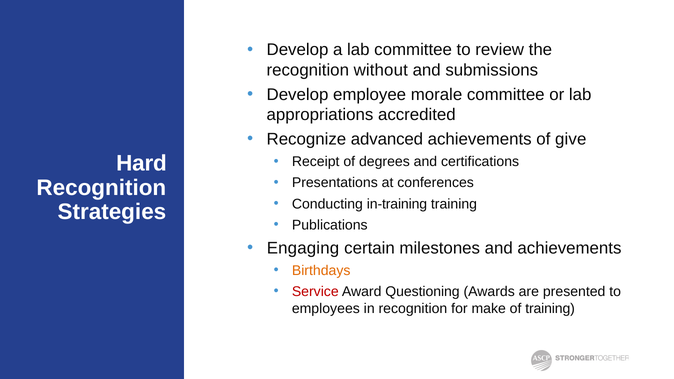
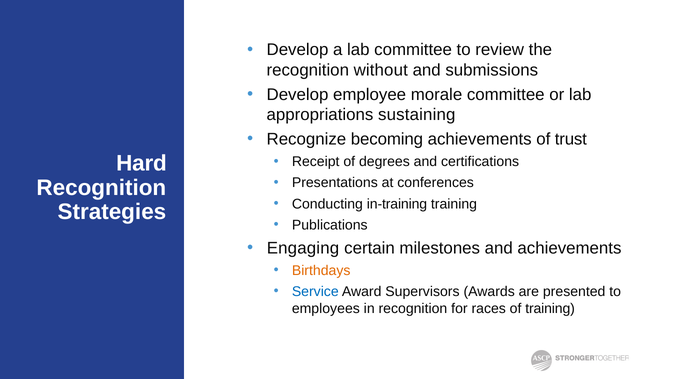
accredited: accredited -> sustaining
advanced: advanced -> becoming
give: give -> trust
Service colour: red -> blue
Questioning: Questioning -> Supervisors
make: make -> races
